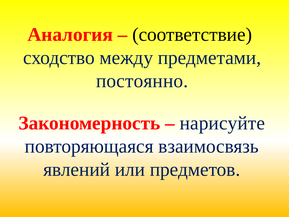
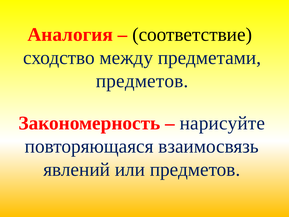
постоянно at (142, 81): постоянно -> предметов
